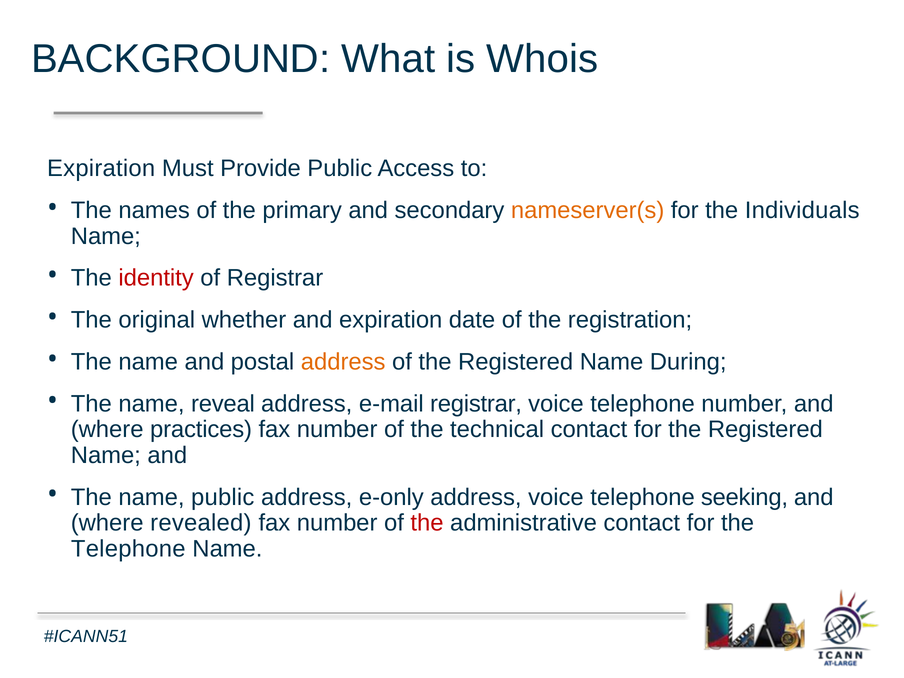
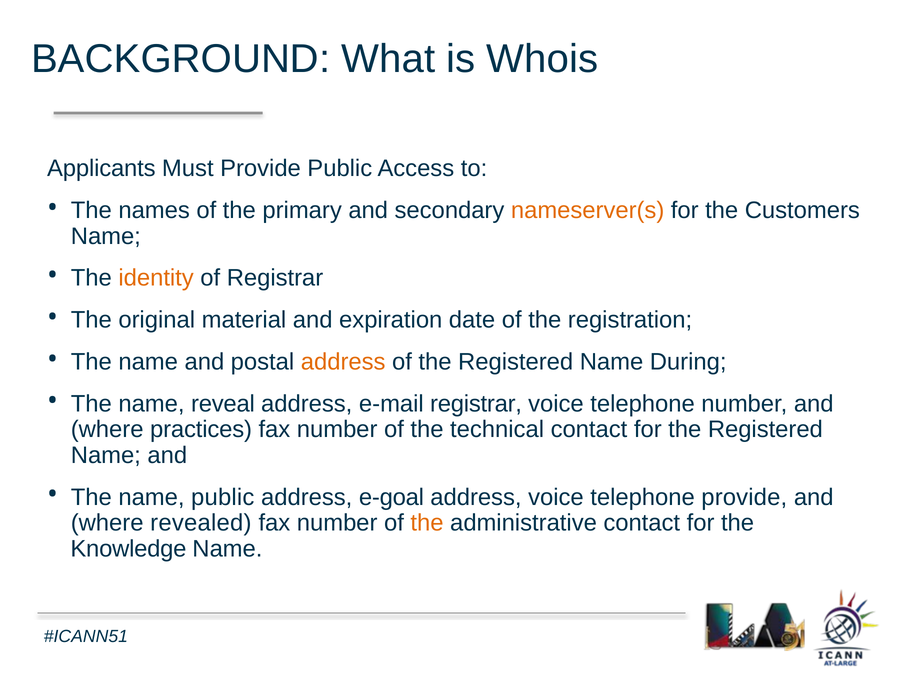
Expiration at (101, 169): Expiration -> Applicants
Individuals: Individuals -> Customers
identity colour: red -> orange
whether: whether -> material
e-only: e-only -> e-goal
telephone seeking: seeking -> provide
the at (427, 523) colour: red -> orange
Telephone at (128, 549): Telephone -> Knowledge
